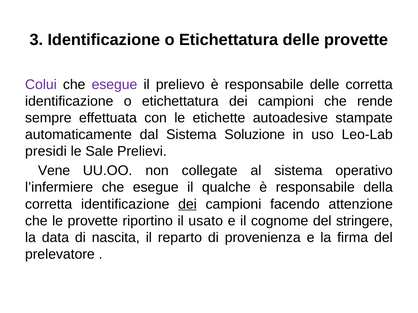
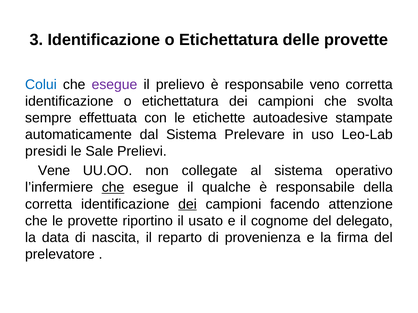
Colui colour: purple -> blue
responsabile delle: delle -> veno
rende: rende -> svolta
Soluzione: Soluzione -> Prelevare
che at (113, 188) underline: none -> present
stringere: stringere -> delegato
